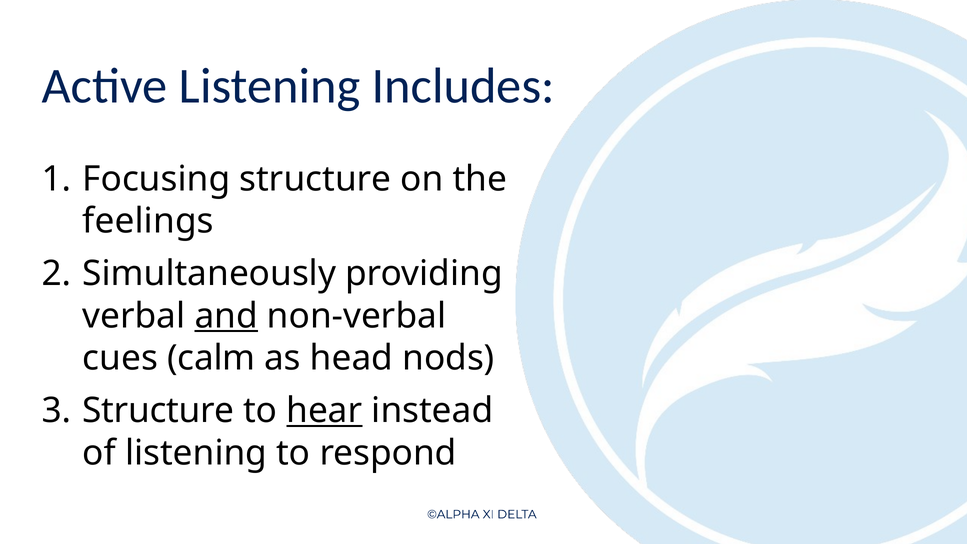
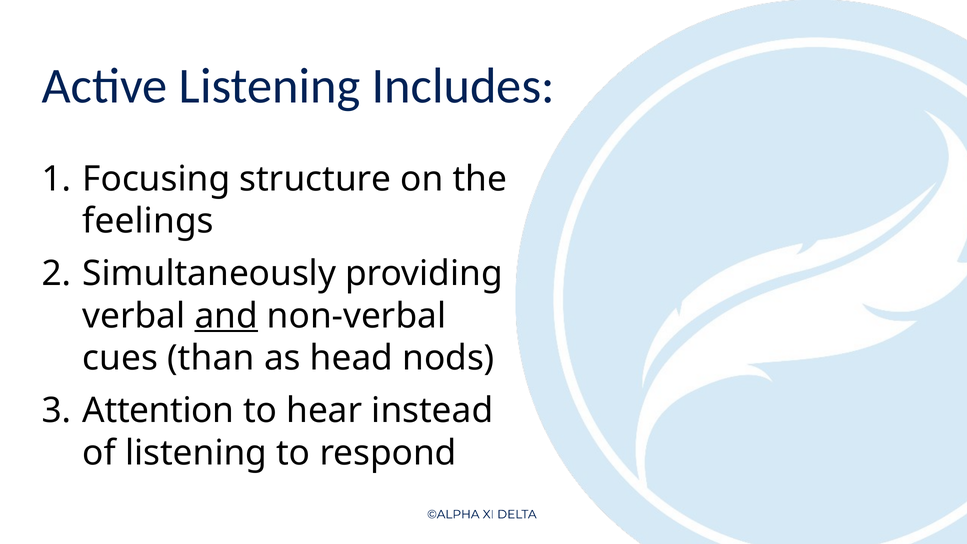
calm: calm -> than
Structure at (158, 411): Structure -> Attention
hear underline: present -> none
